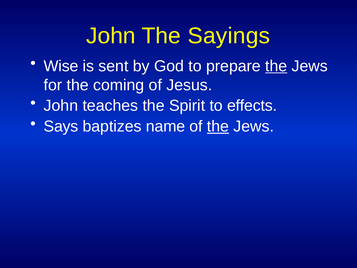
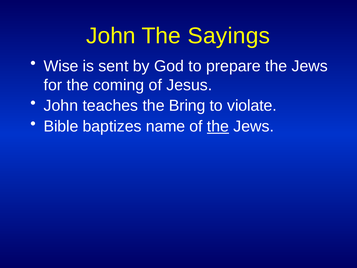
the at (276, 66) underline: present -> none
Spirit: Spirit -> Bring
effects: effects -> violate
Says: Says -> Bible
